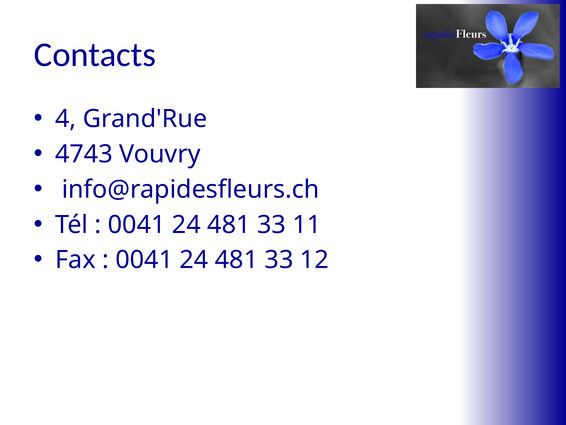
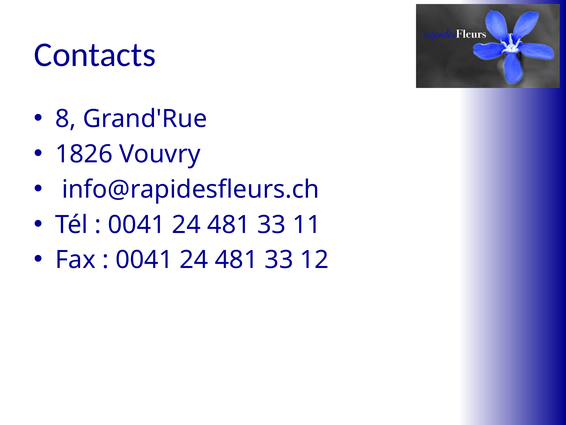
4: 4 -> 8
4743: 4743 -> 1826
